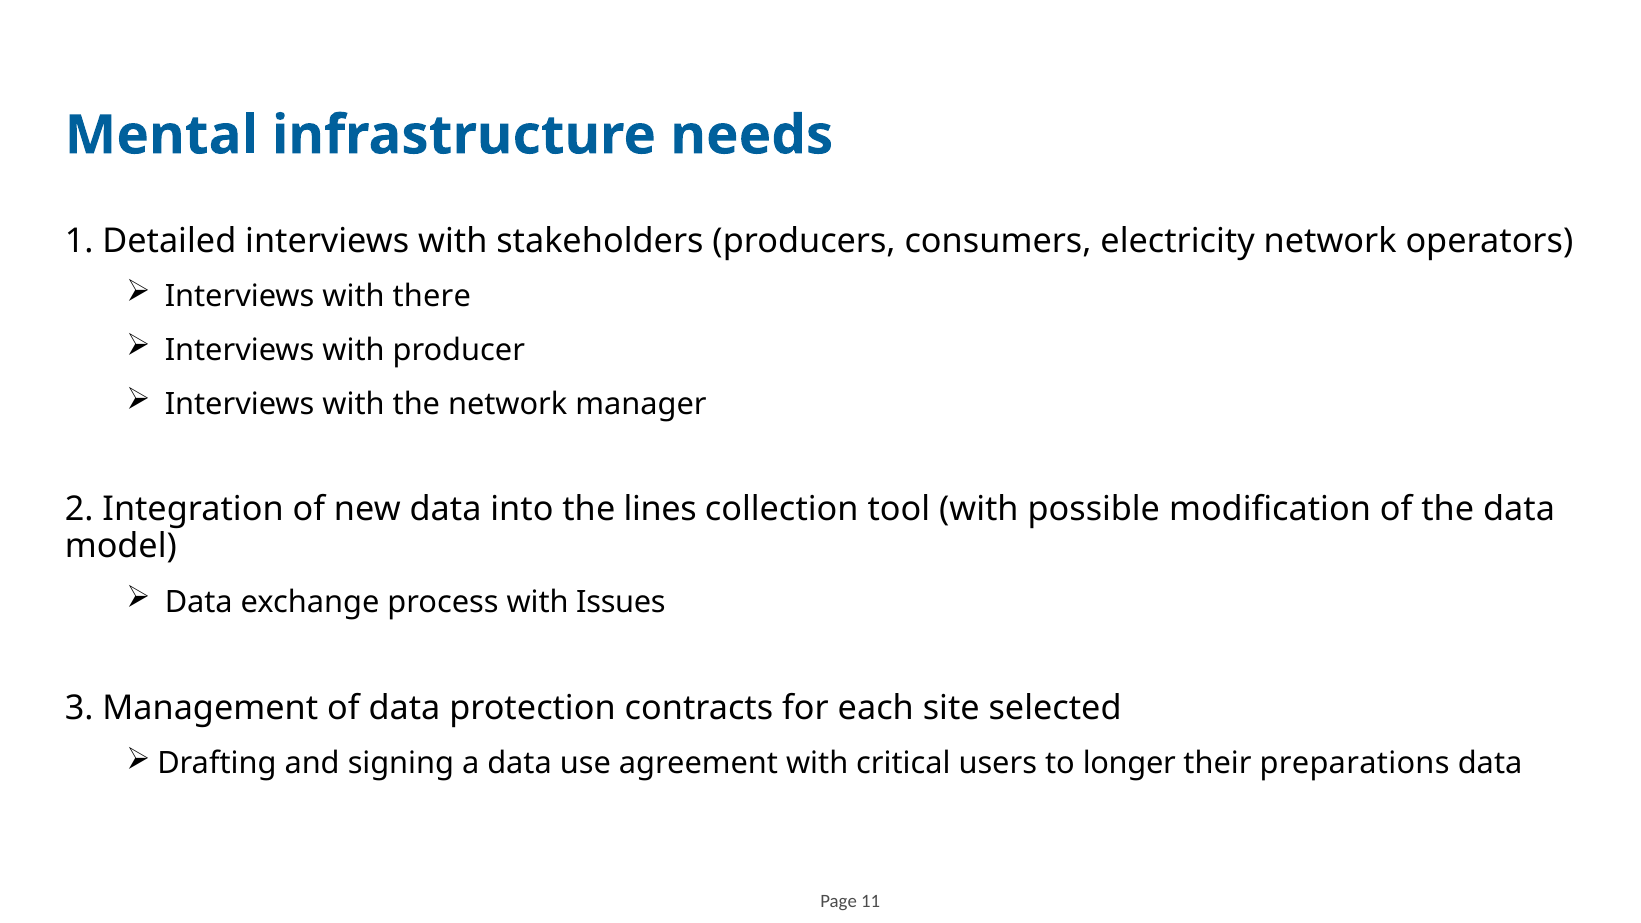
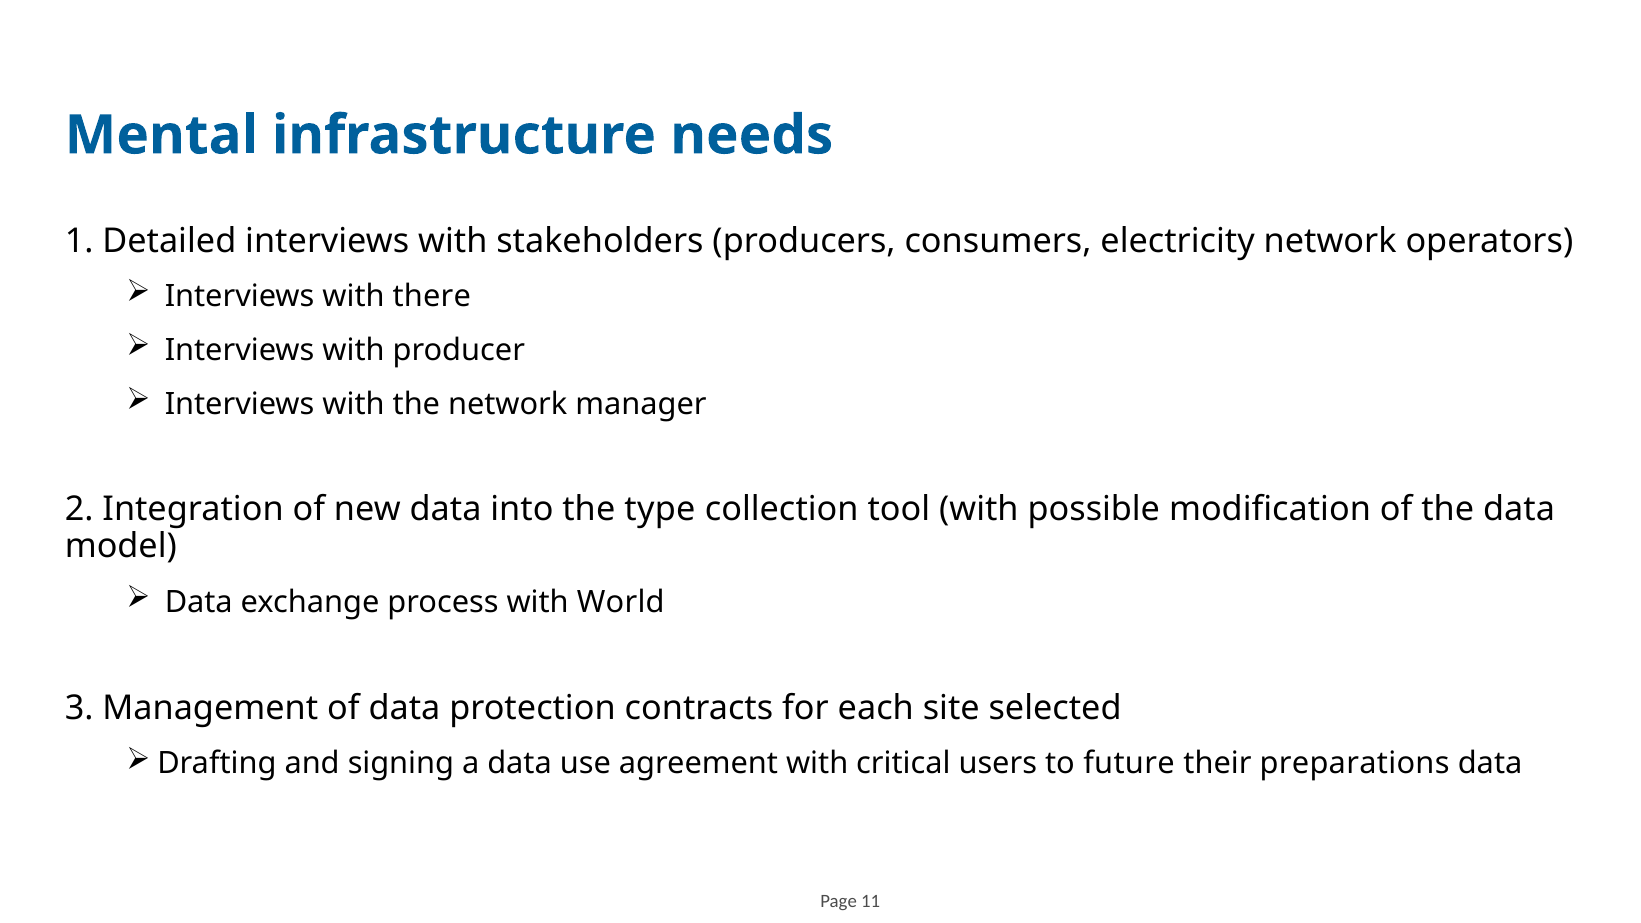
lines: lines -> type
Issues: Issues -> World
longer: longer -> future
